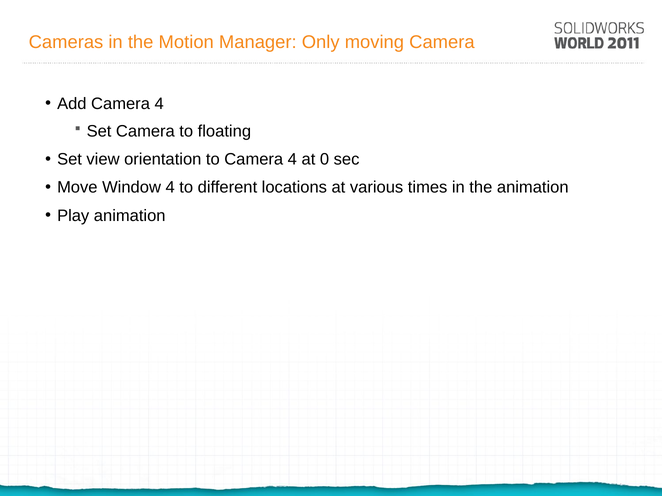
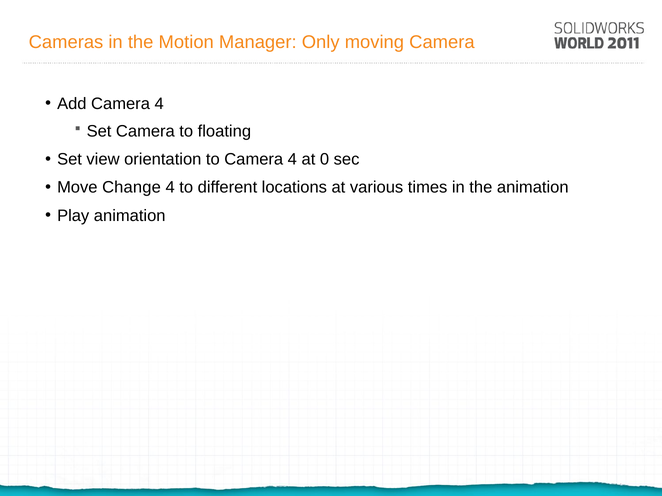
Window: Window -> Change
